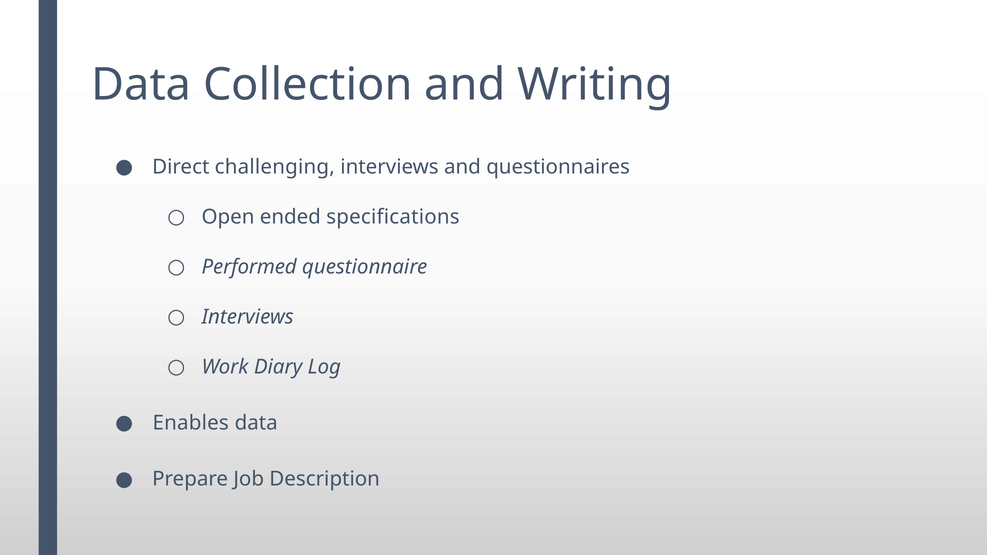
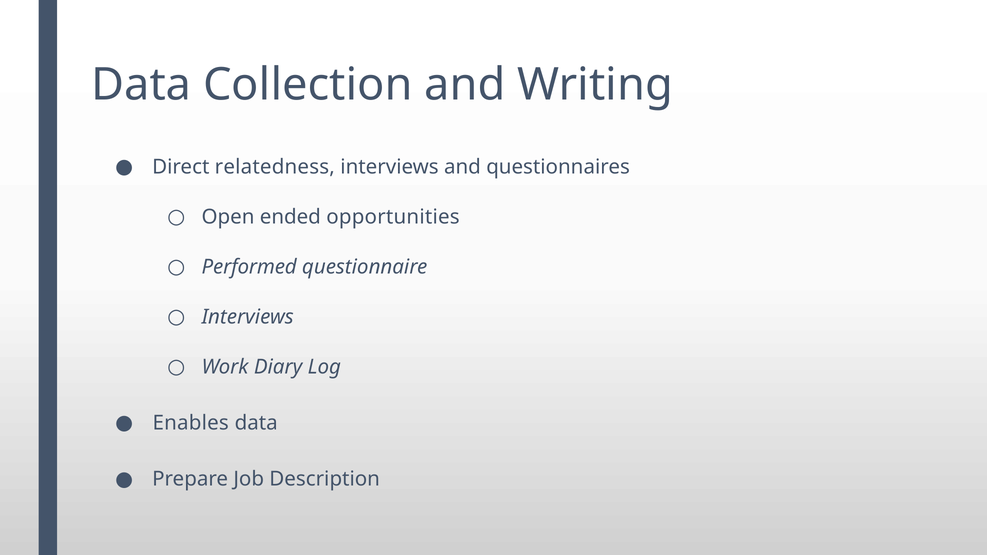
challenging: challenging -> relatedness
specifications: specifications -> opportunities
